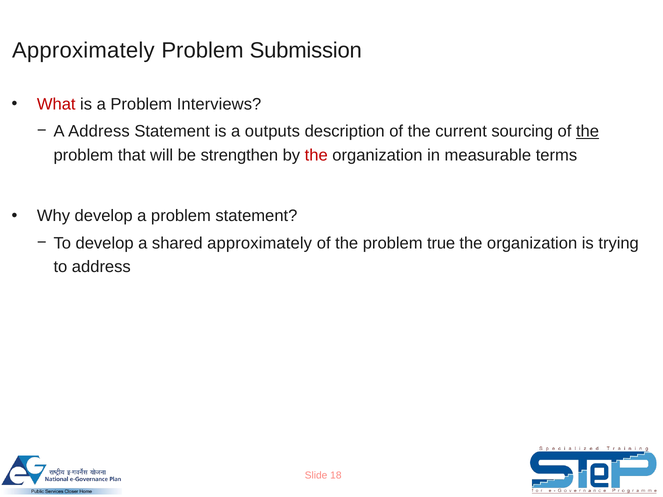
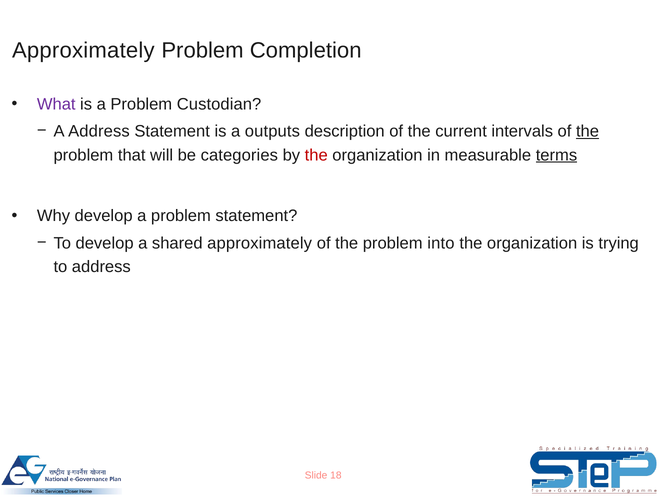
Submission: Submission -> Completion
What colour: red -> purple
Interviews: Interviews -> Custodian
sourcing: sourcing -> intervals
strengthen: strengthen -> categories
terms underline: none -> present
true: true -> into
